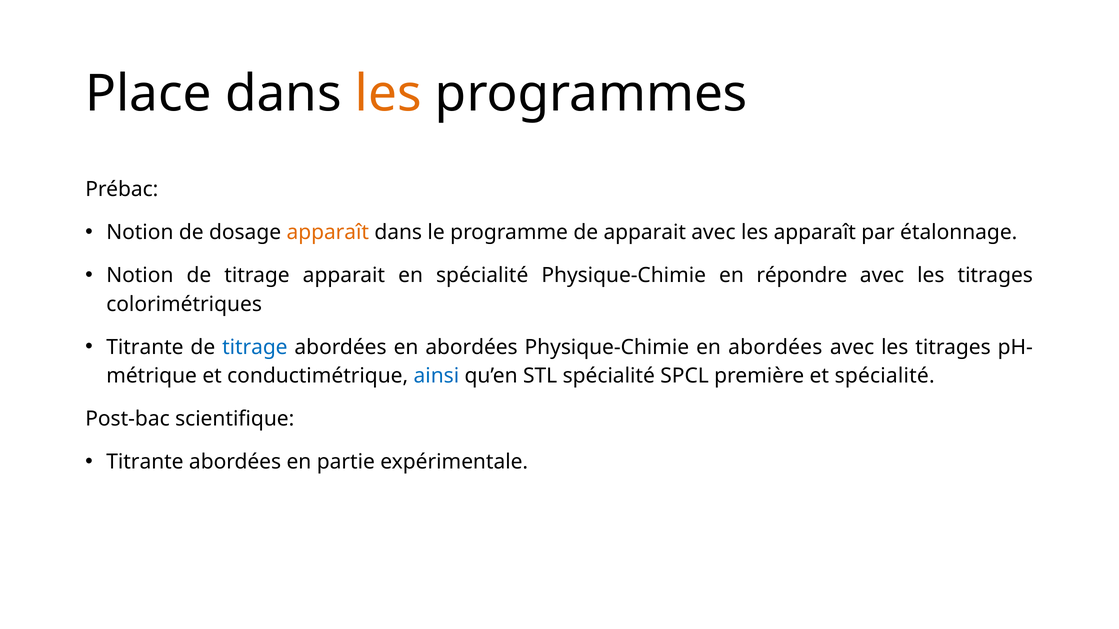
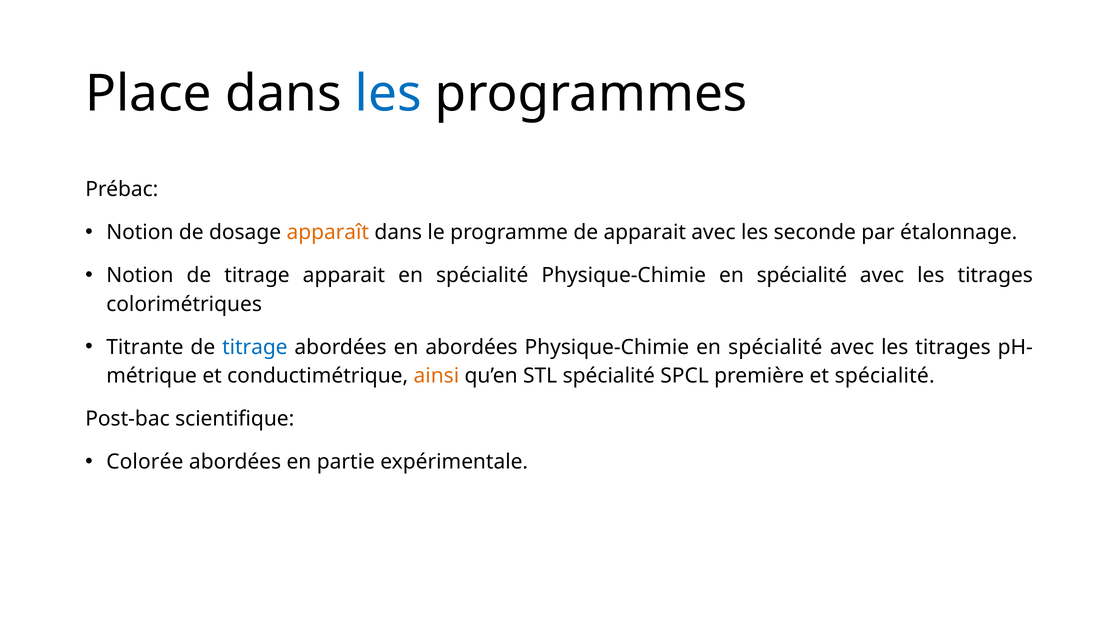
les at (388, 94) colour: orange -> blue
les apparaît: apparaît -> seconde
spécialité Physique-Chimie en répondre: répondre -> spécialité
abordées at (775, 347): abordées -> spécialité
ainsi colour: blue -> orange
Titrante at (145, 462): Titrante -> Colorée
